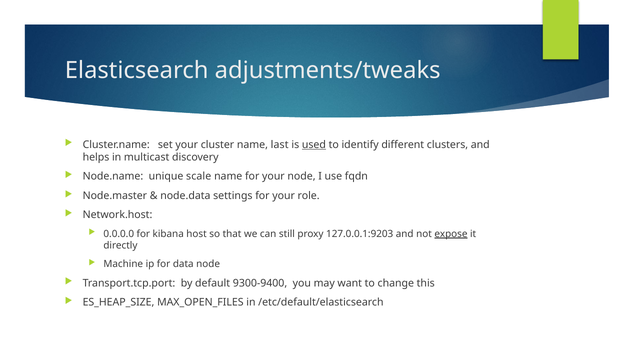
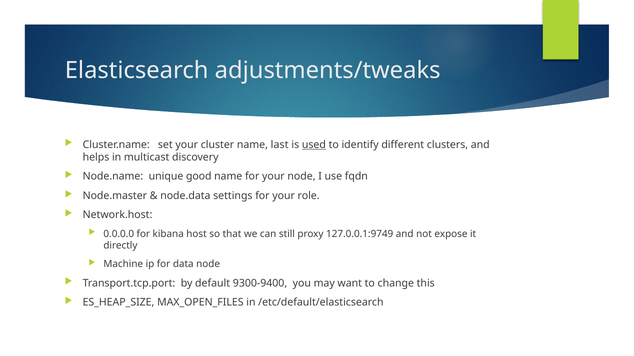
scale: scale -> good
127.0.0.1:9203: 127.0.0.1:9203 -> 127.0.0.1:9749
expose underline: present -> none
